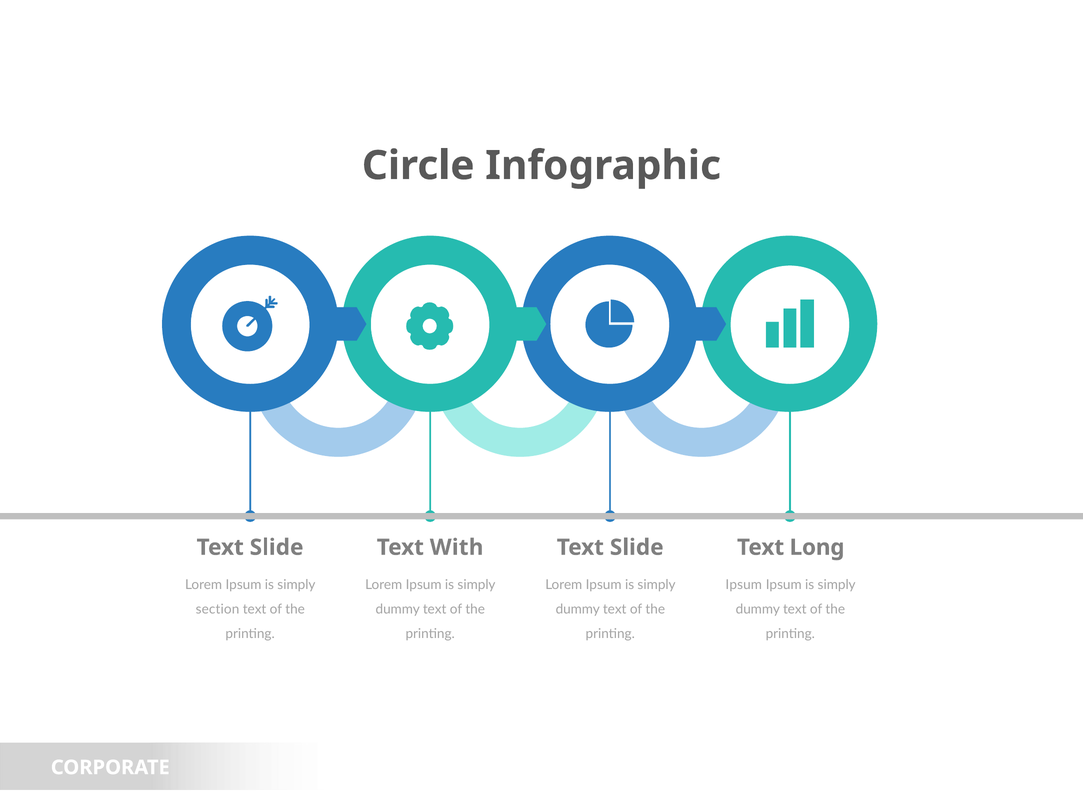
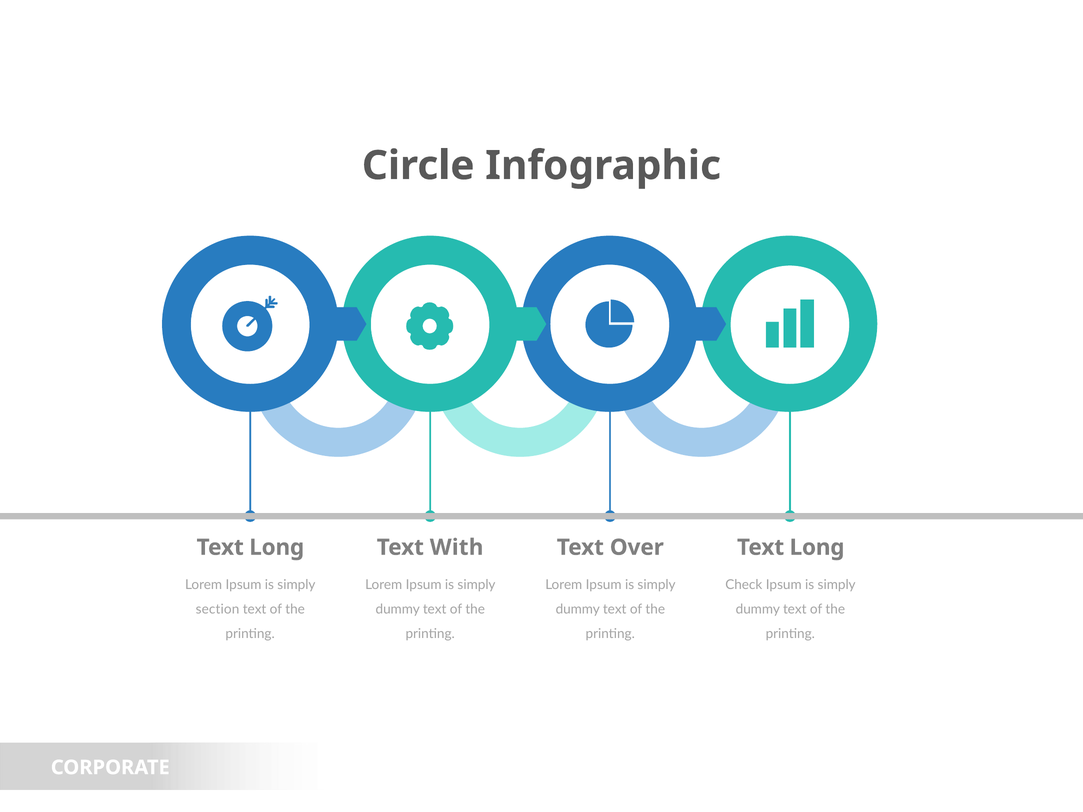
Slide at (277, 548): Slide -> Long
Slide at (637, 548): Slide -> Over
Ipsum at (744, 585): Ipsum -> Check
